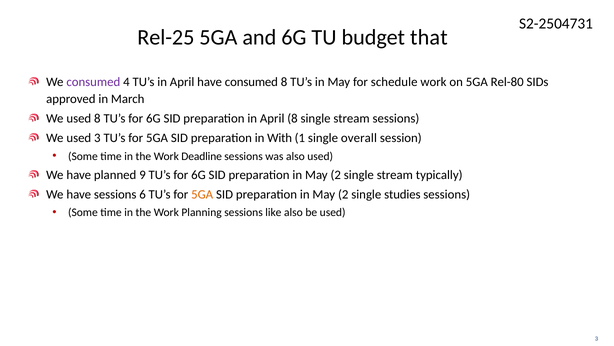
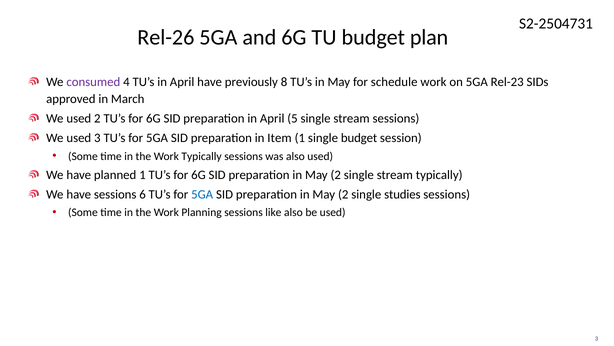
Rel-25: Rel-25 -> Rel-26
that: that -> plan
have consumed: consumed -> previously
Rel-80: Rel-80 -> Rel-23
used 8: 8 -> 2
April 8: 8 -> 5
With: With -> Item
single overall: overall -> budget
Work Deadline: Deadline -> Typically
planned 9: 9 -> 1
5GA at (202, 194) colour: orange -> blue
